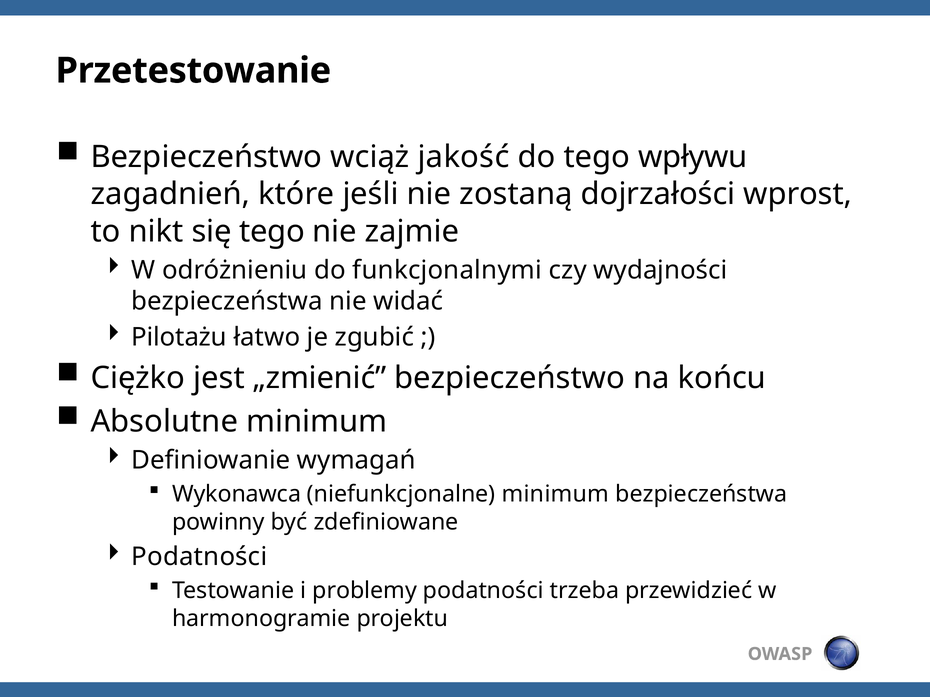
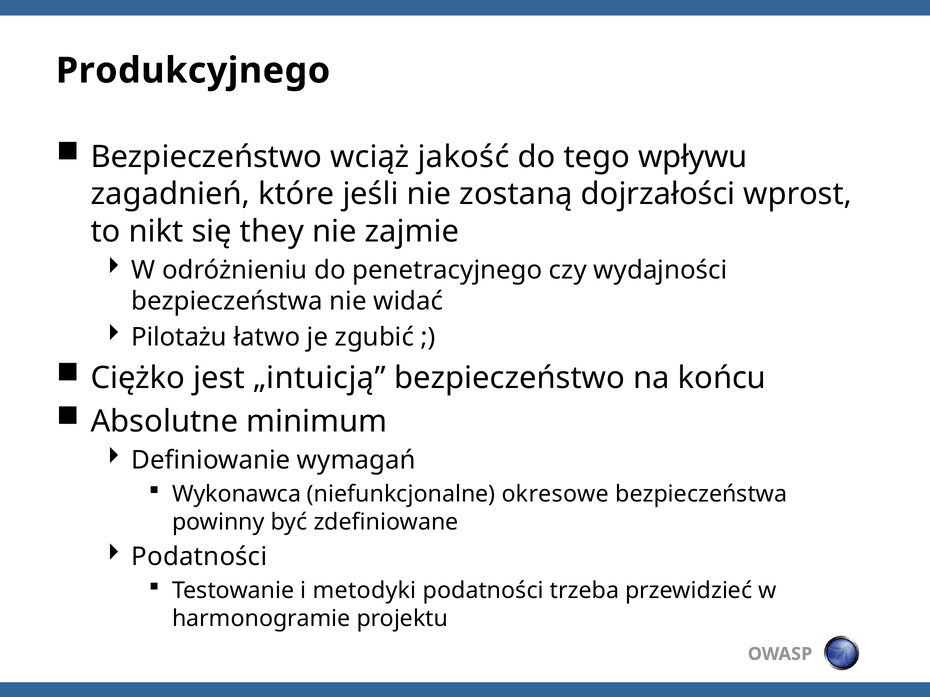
Przetestowanie: Przetestowanie -> Produkcyjnego
się tego: tego -> they
funkcjonalnymi: funkcjonalnymi -> penetracyjnego
„zmienić: „zmienić -> „intuicją
niefunkcjonalne minimum: minimum -> okresowe
problemy: problemy -> metodyki
